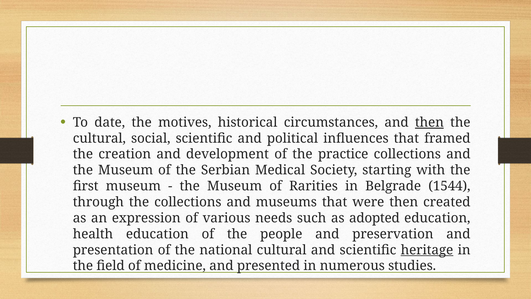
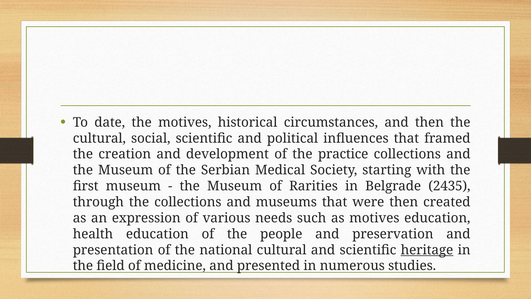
then at (429, 122) underline: present -> none
1544: 1544 -> 2435
as adopted: adopted -> motives
